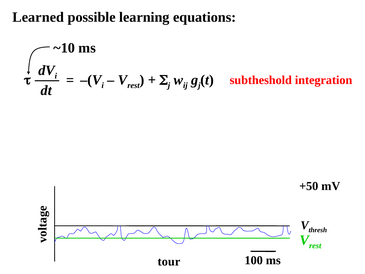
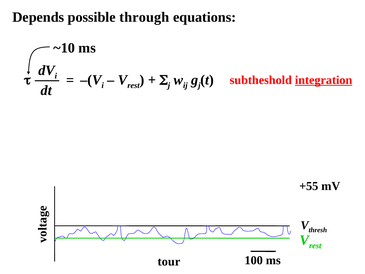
Learned: Learned -> Depends
learning: learning -> through
integration underline: none -> present
+50: +50 -> +55
